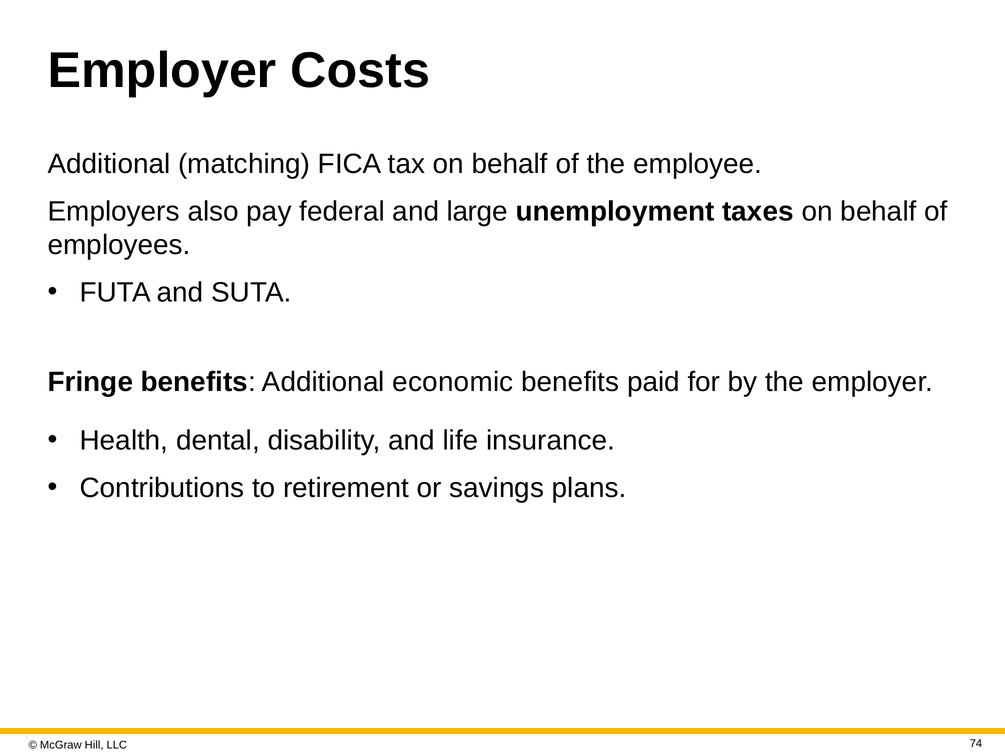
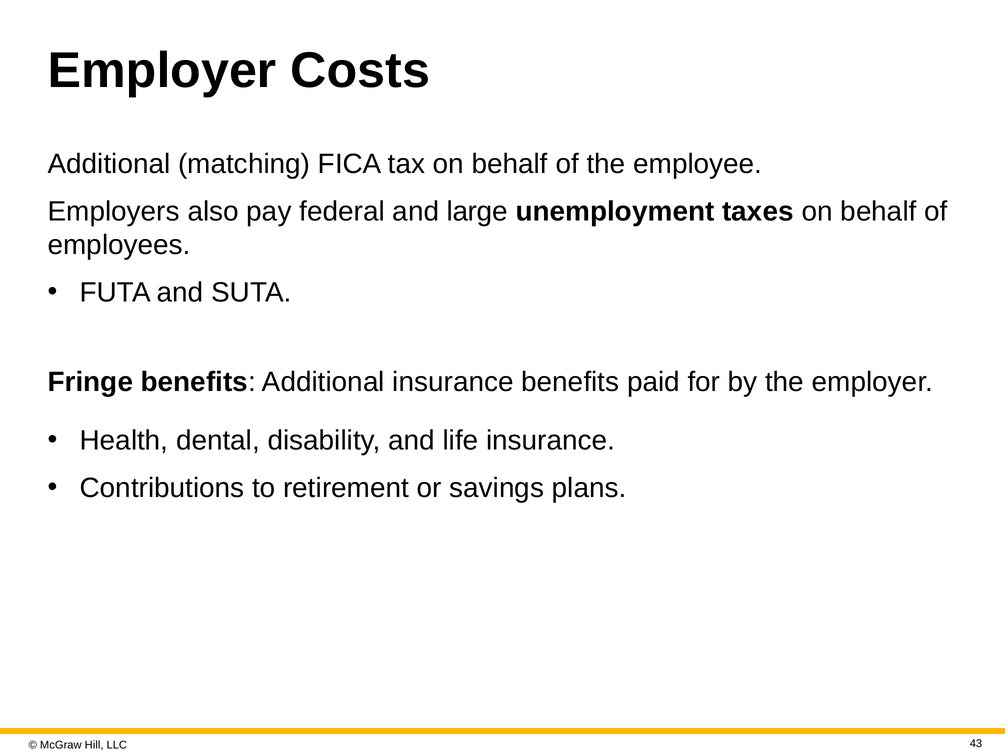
Additional economic: economic -> insurance
74: 74 -> 43
